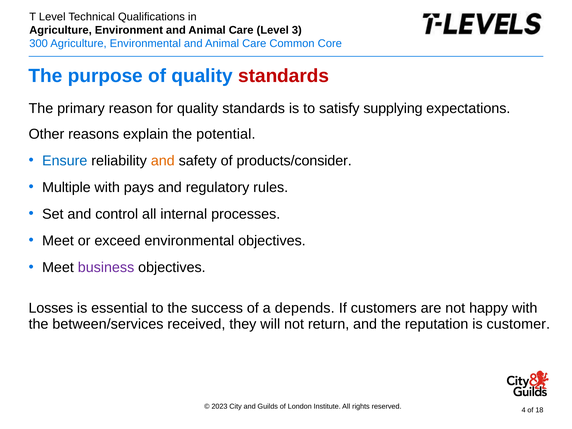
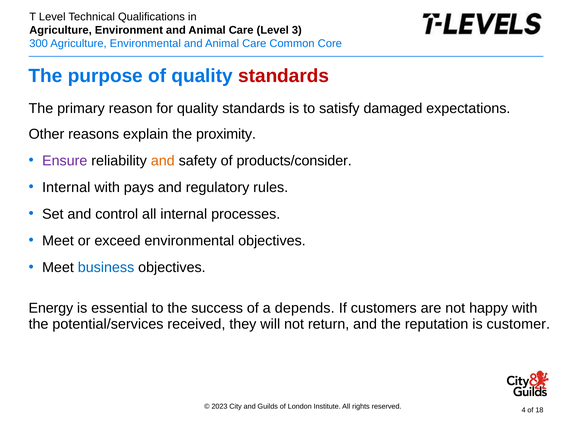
supplying: supplying -> damaged
potential: potential -> proximity
Ensure colour: blue -> purple
Multiple at (66, 187): Multiple -> Internal
business colour: purple -> blue
Losses: Losses -> Energy
between/services: between/services -> potential/services
